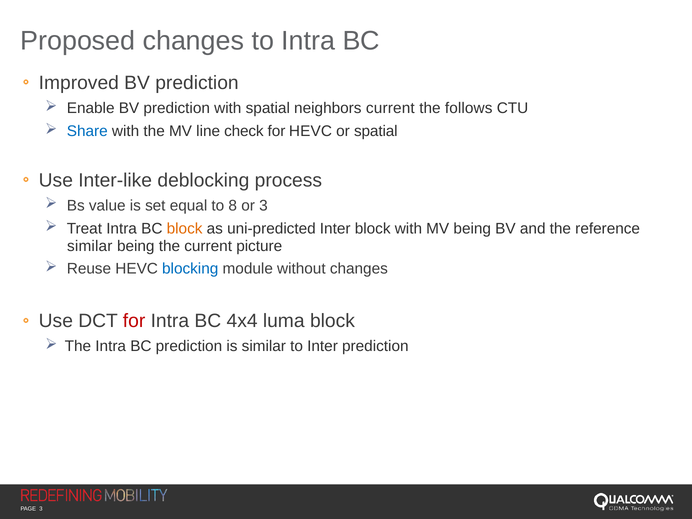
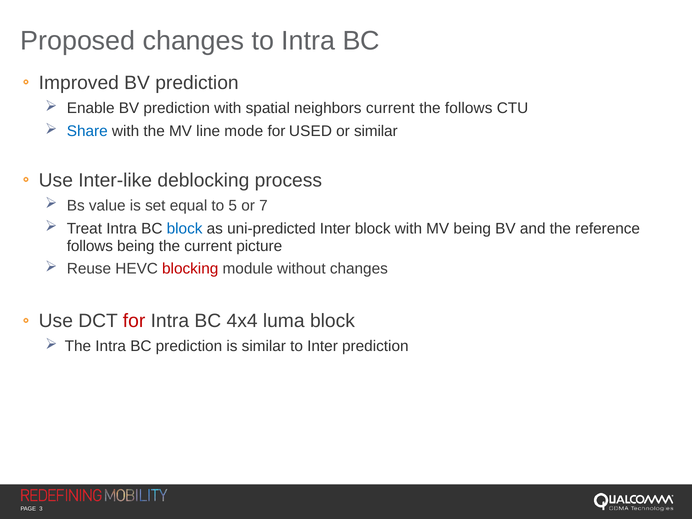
check: check -> mode
for HEVC: HEVC -> USED
or spatial: spatial -> similar
8: 8 -> 5
or 3: 3 -> 7
block at (185, 228) colour: orange -> blue
similar at (90, 246): similar -> follows
blocking colour: blue -> red
